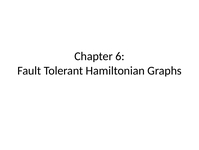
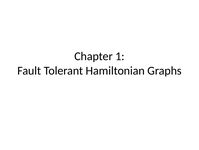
6: 6 -> 1
